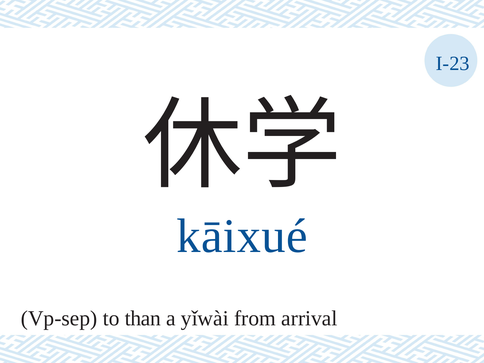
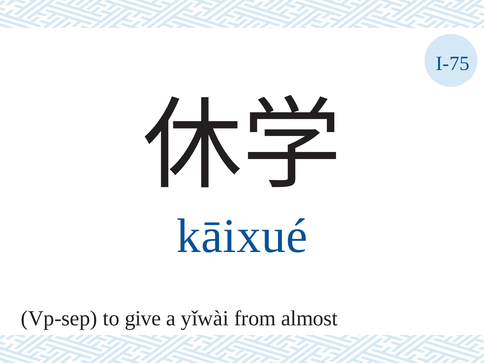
I-23: I-23 -> I-75
than: than -> give
arrival: arrival -> almost
